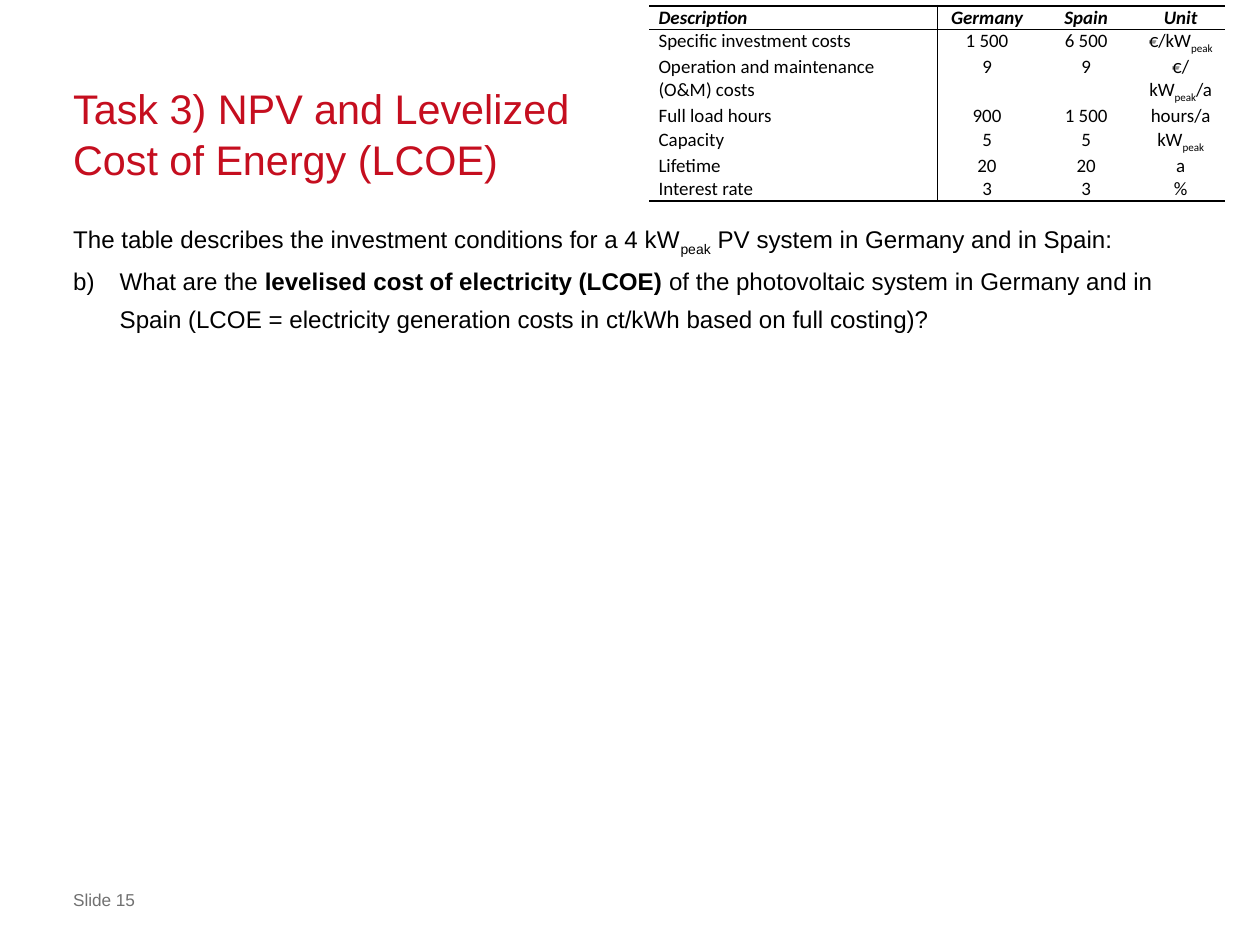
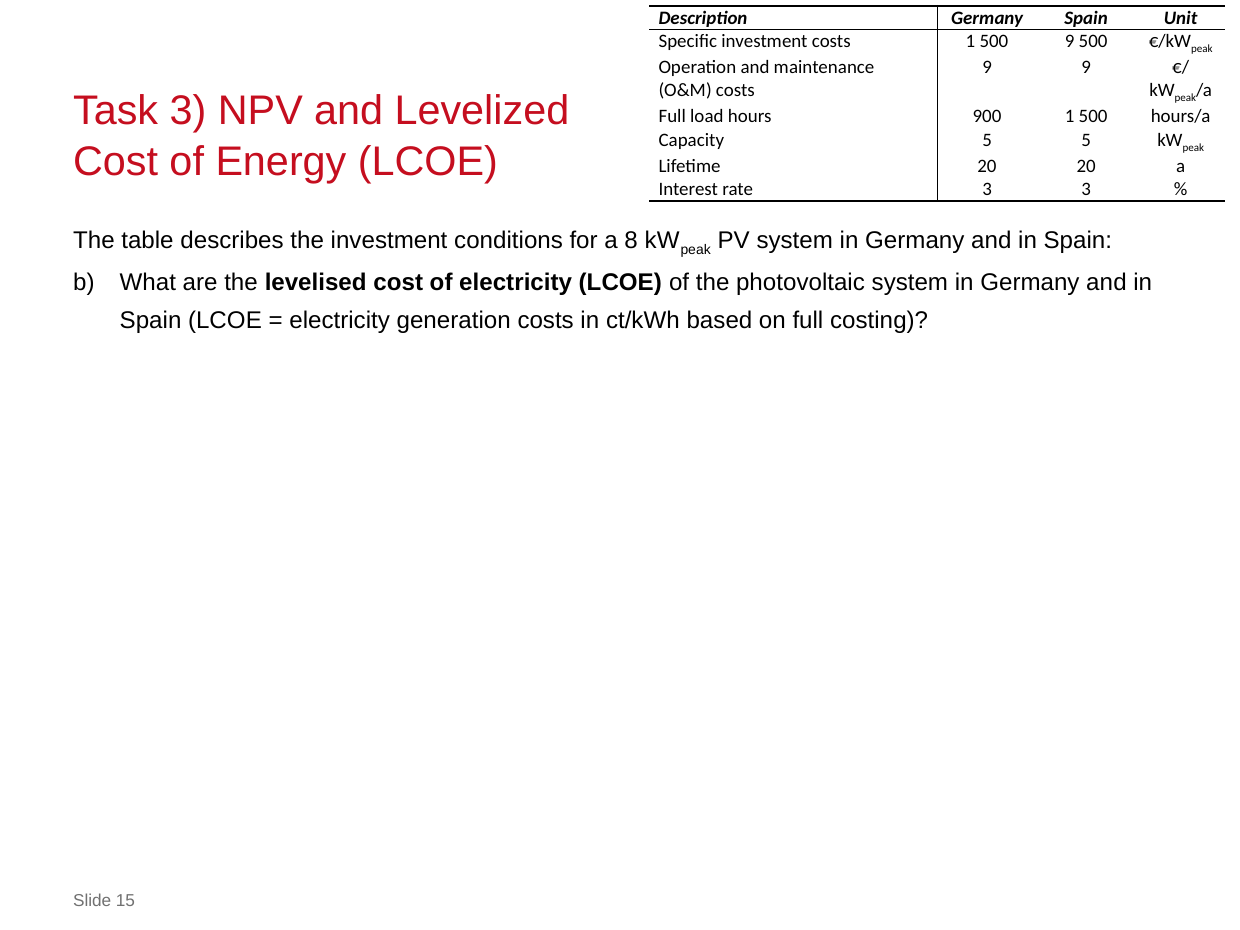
500 6: 6 -> 9
4: 4 -> 8
